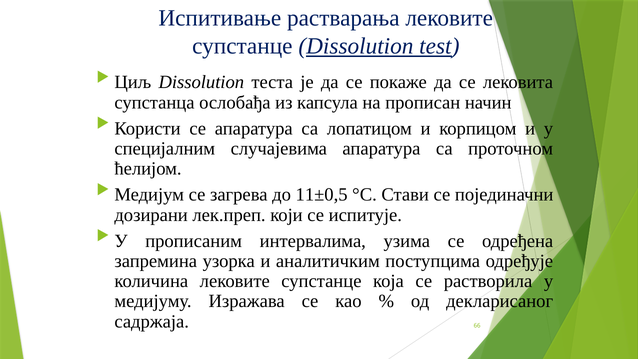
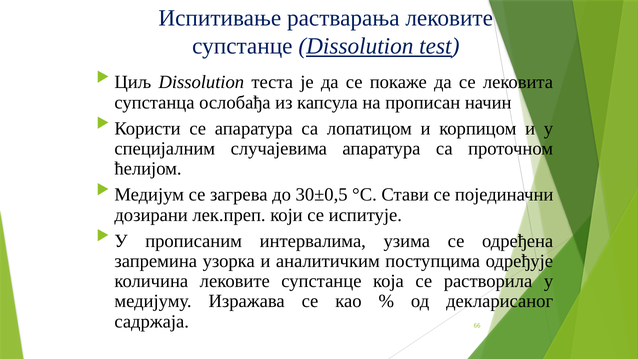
11±0,5: 11±0,5 -> 30±0,5
